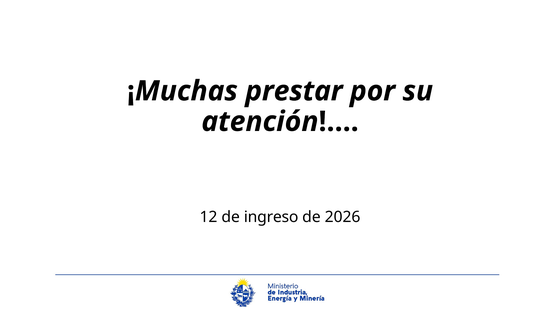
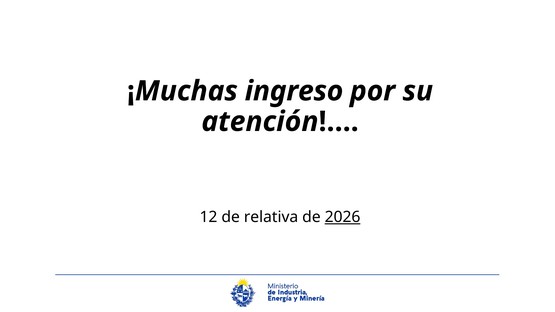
prestar: prestar -> ingreso
ingreso: ingreso -> relativa
2026 underline: none -> present
